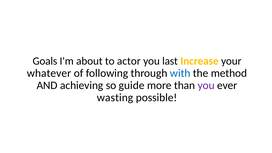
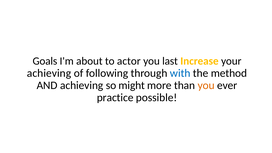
whatever at (49, 73): whatever -> achieving
guide: guide -> might
you at (206, 85) colour: purple -> orange
wasting: wasting -> practice
